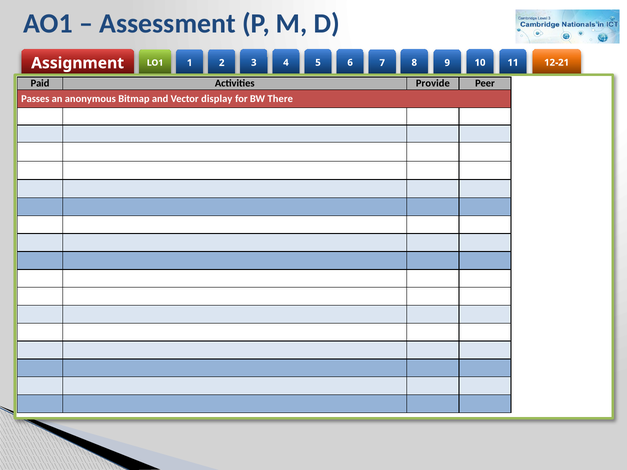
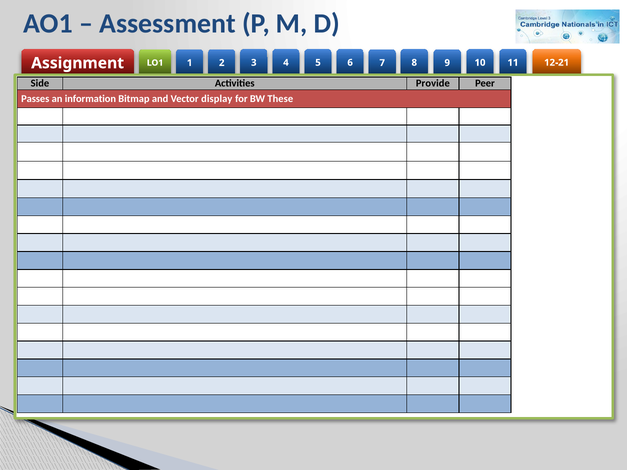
Paid: Paid -> Side
anonymous: anonymous -> information
There: There -> These
